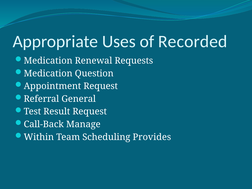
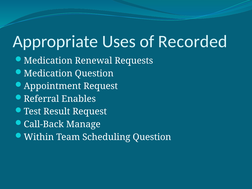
General: General -> Enables
Scheduling Provides: Provides -> Question
